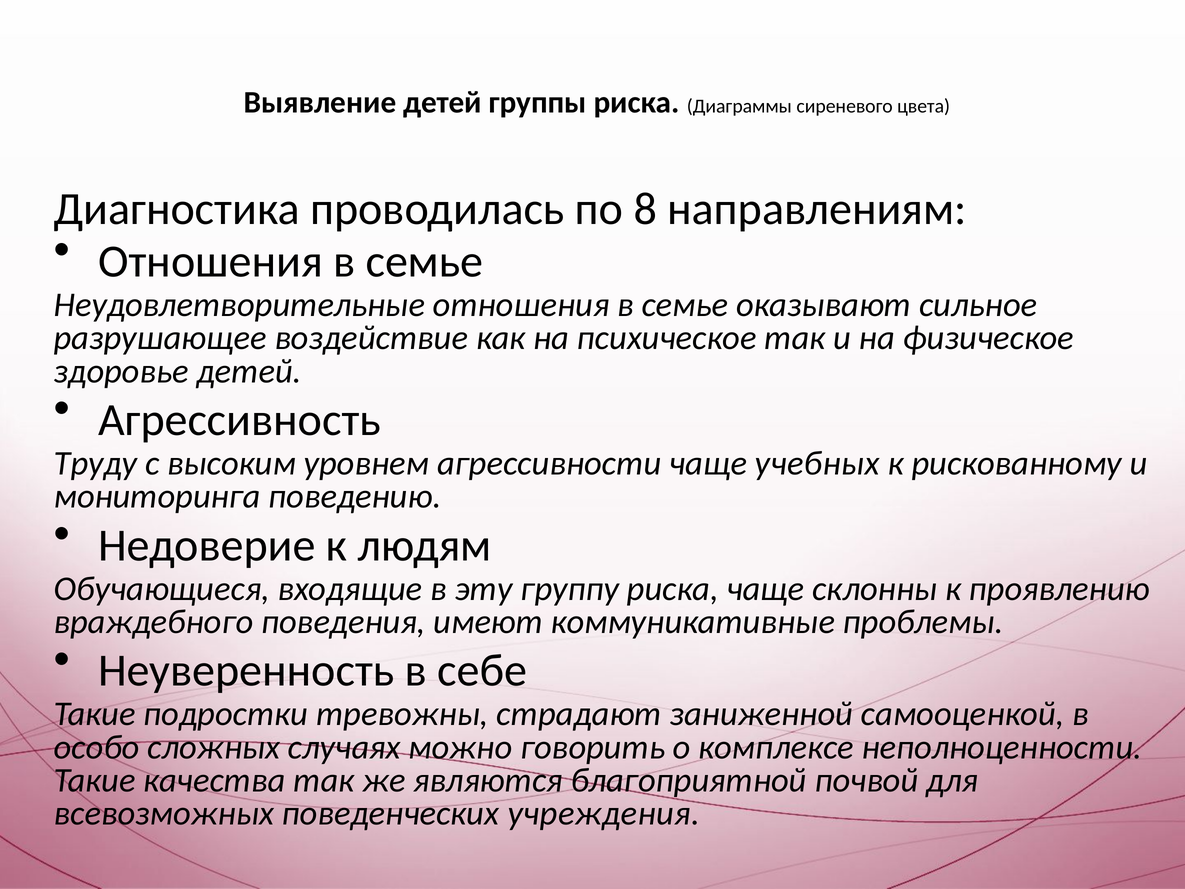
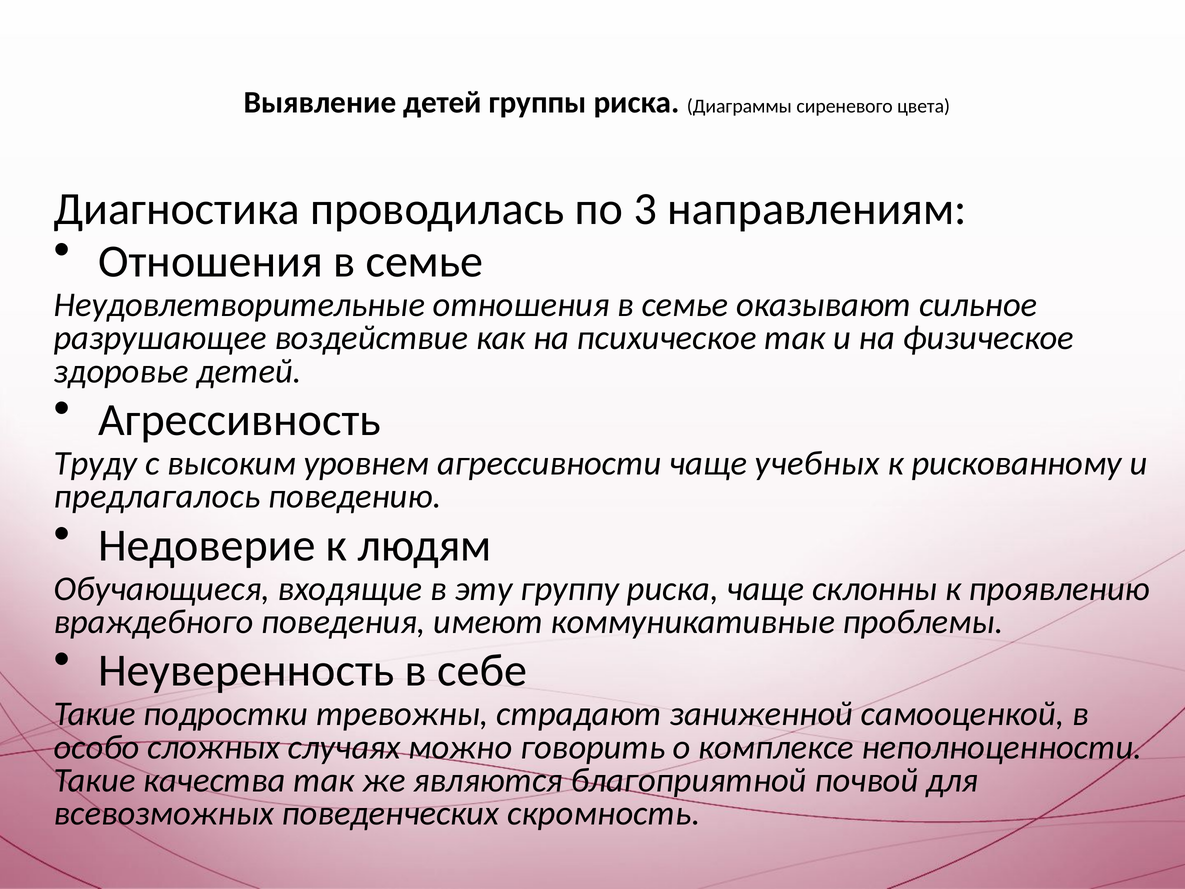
8: 8 -> 3
мониторинга: мониторинга -> предлагалось
учреждения: учреждения -> скромность
